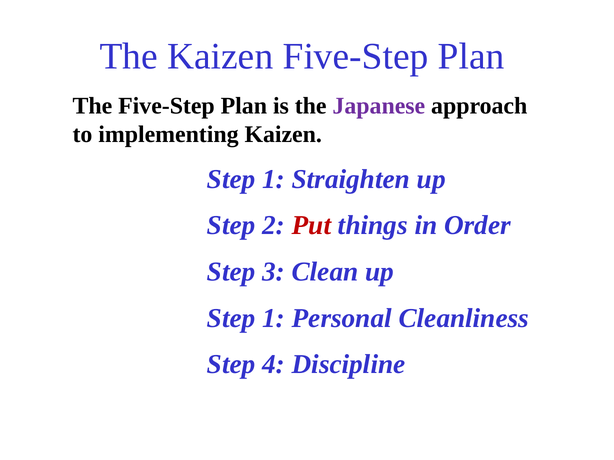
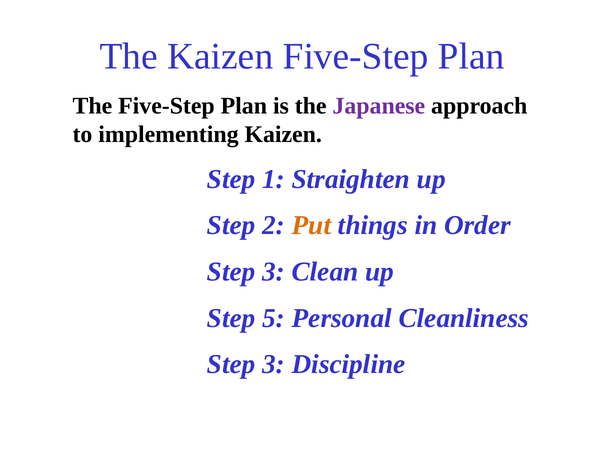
Put colour: red -> orange
1 at (274, 318): 1 -> 5
4 at (274, 365): 4 -> 3
